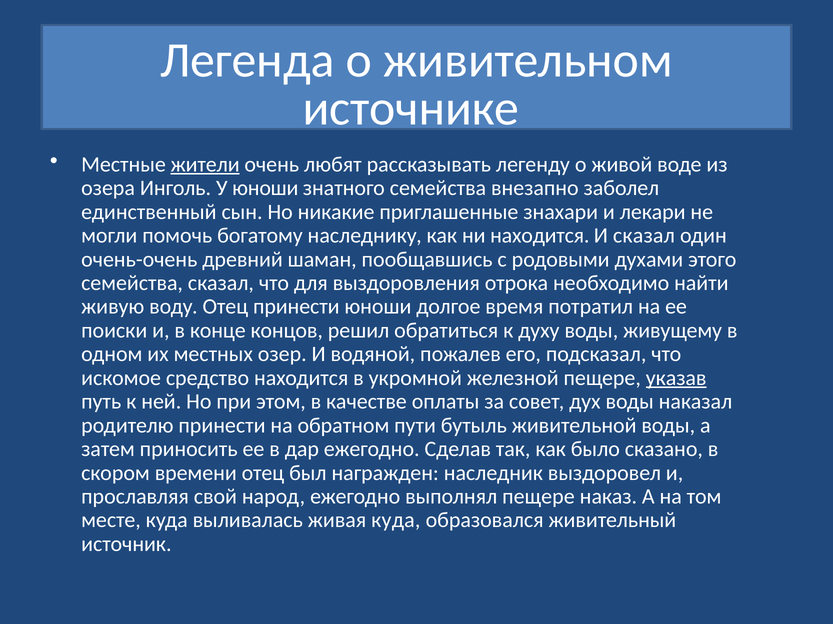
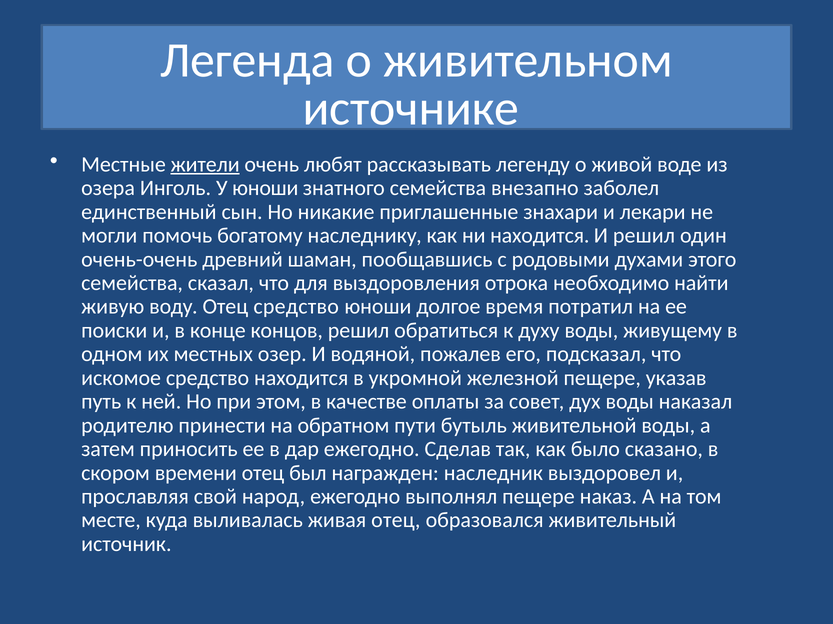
И сказал: сказал -> решил
Отец принести: принести -> средство
указав underline: present -> none
живая куда: куда -> отец
